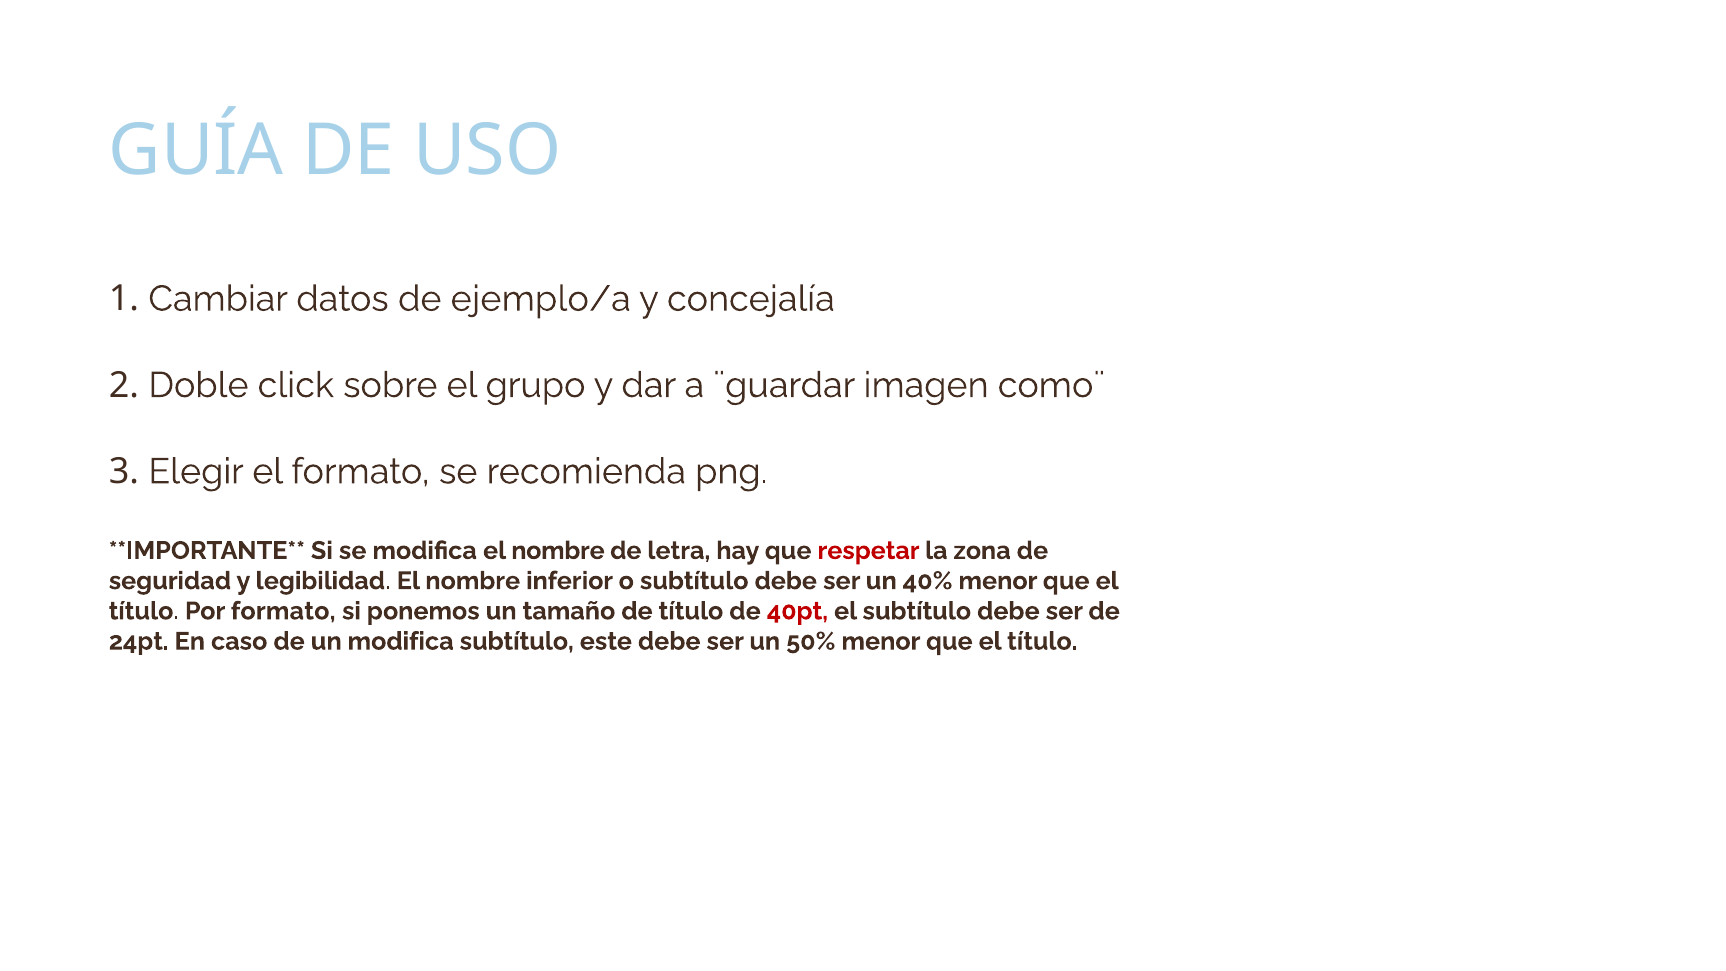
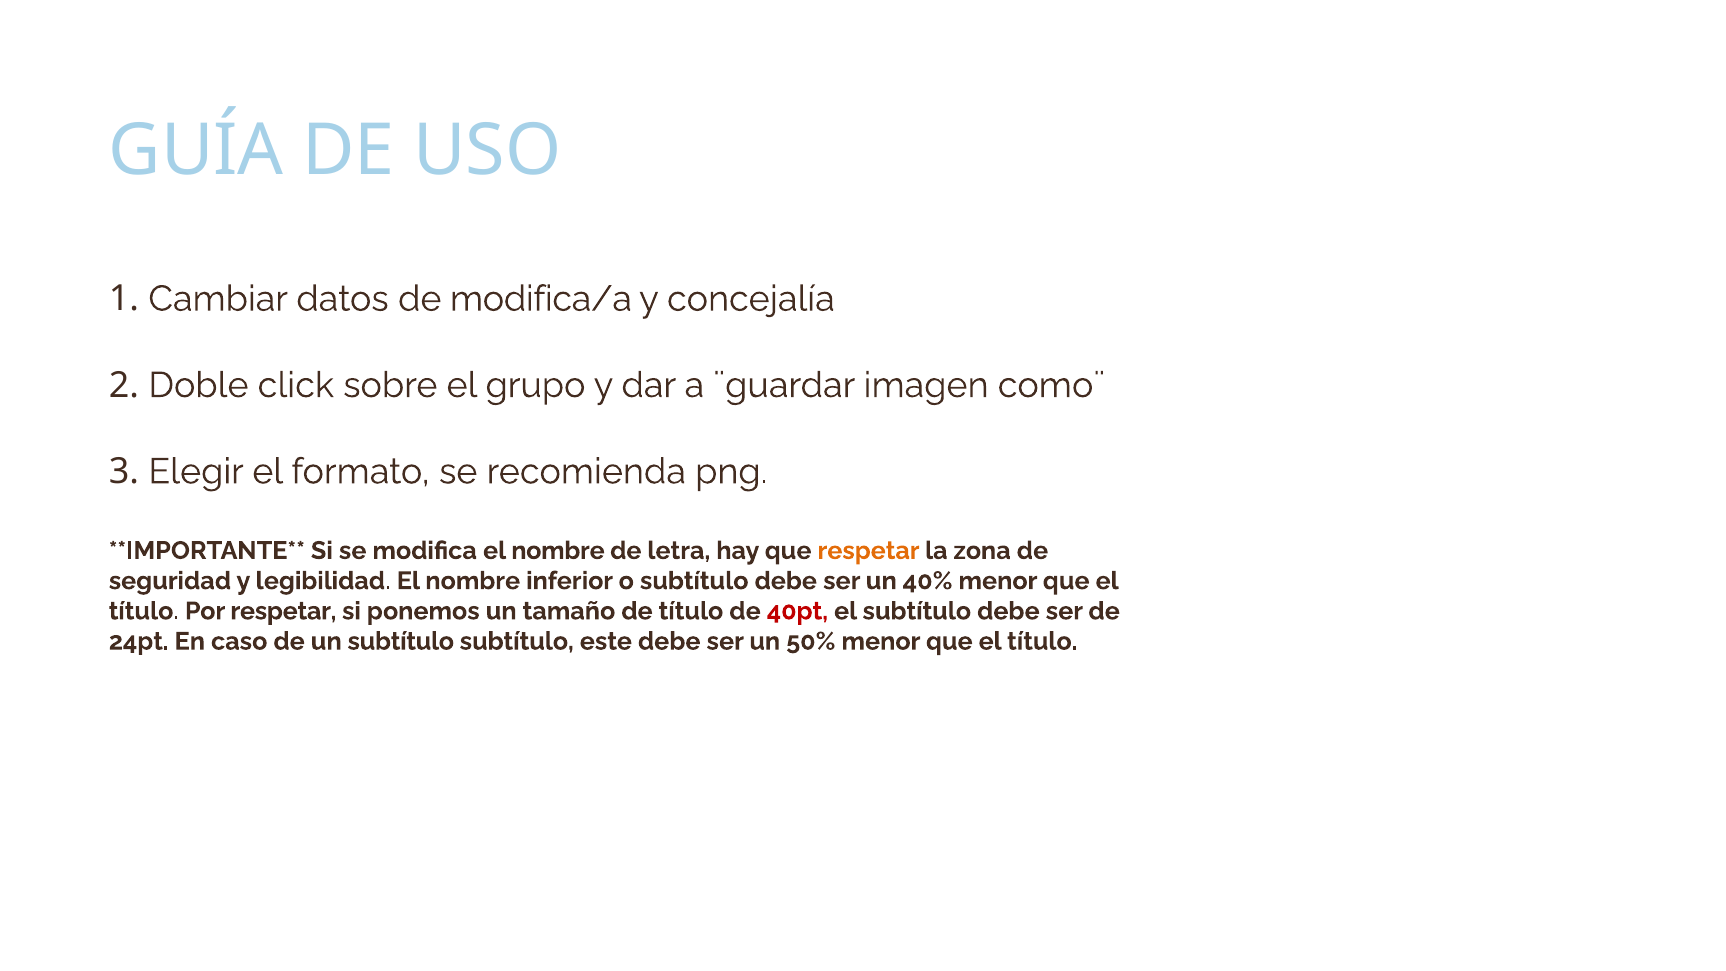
ejemplo/a: ejemplo/a -> modifica/a
respetar at (869, 551) colour: red -> orange
Por formato: formato -> respetar
un modifica: modifica -> subtítulo
